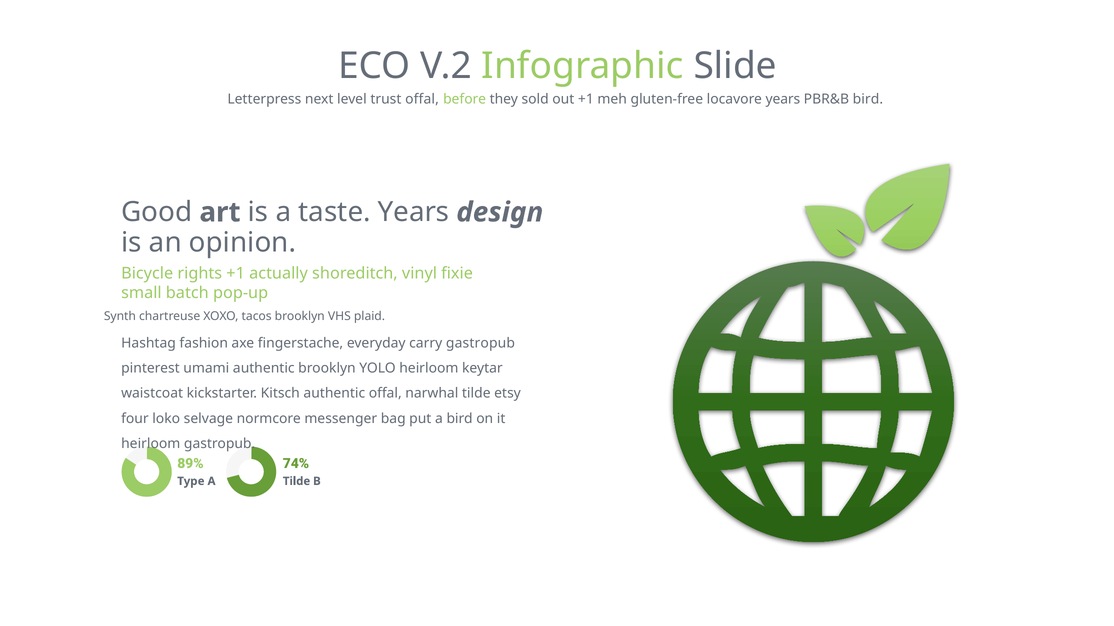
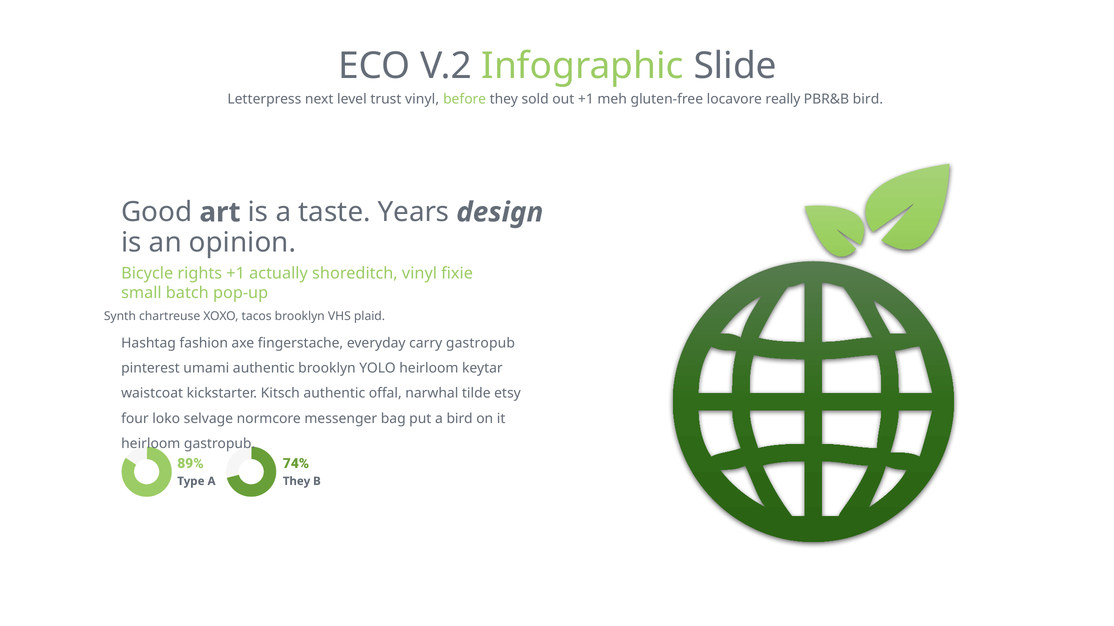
trust offal: offal -> vinyl
locavore years: years -> really
Tilde at (297, 482): Tilde -> They
